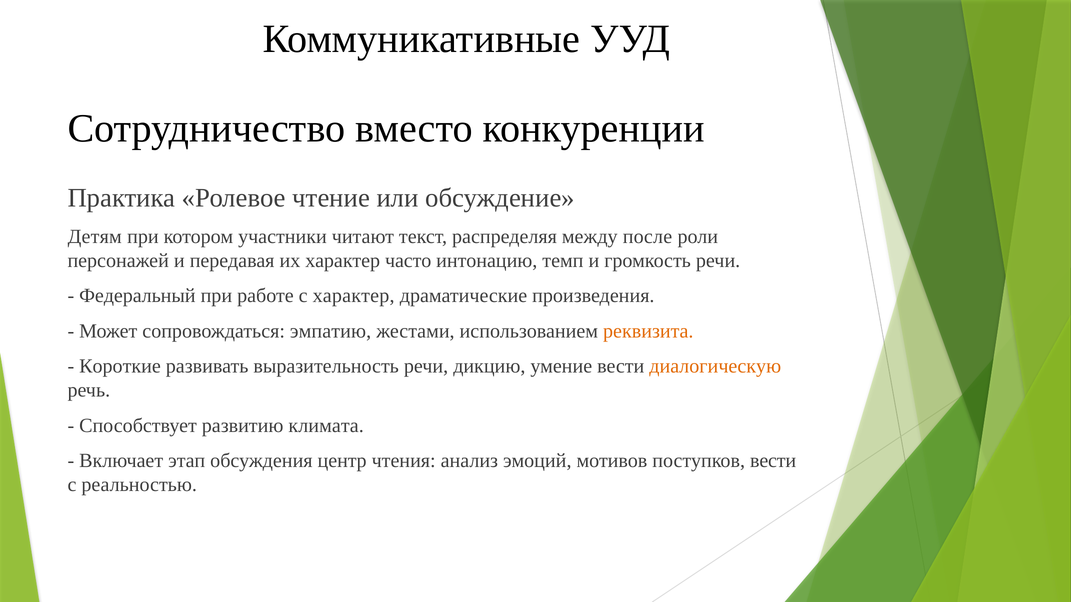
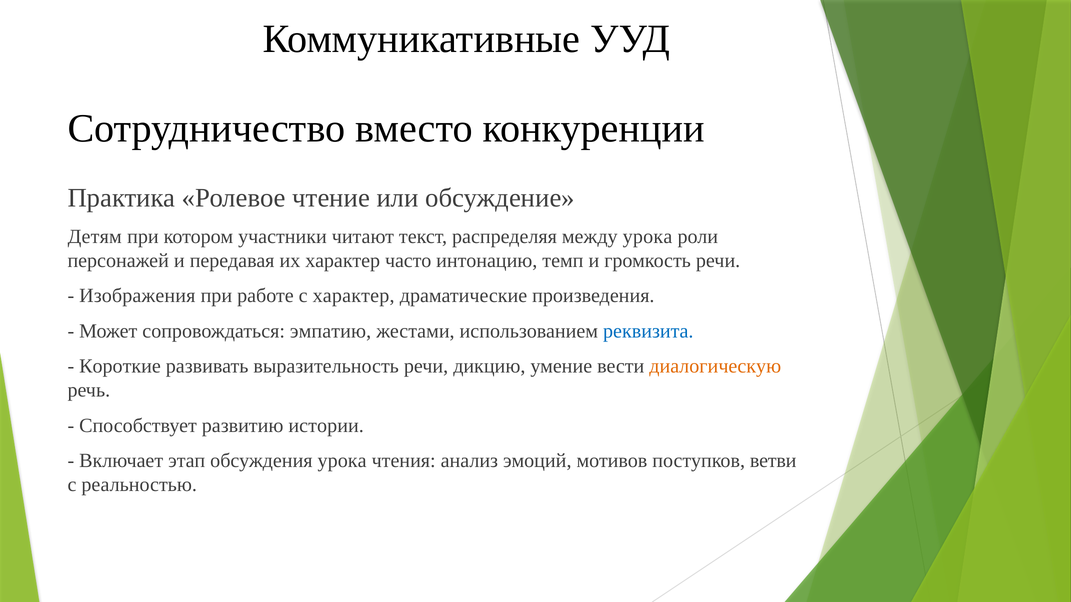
между после: после -> урока
Федеральный: Федеральный -> Изображения
реквизита colour: orange -> blue
климата: климата -> истории
обсуждения центр: центр -> урока
поступков вести: вести -> ветви
